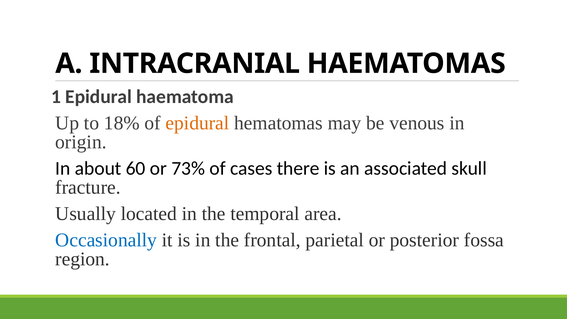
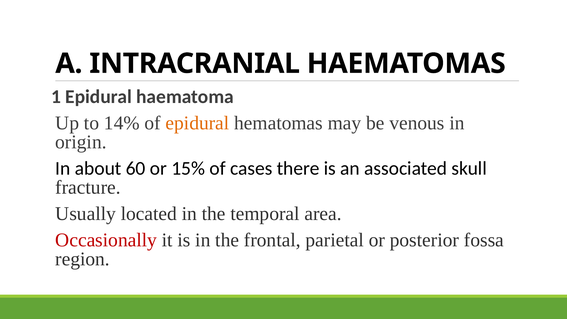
18%: 18% -> 14%
73%: 73% -> 15%
Occasionally colour: blue -> red
